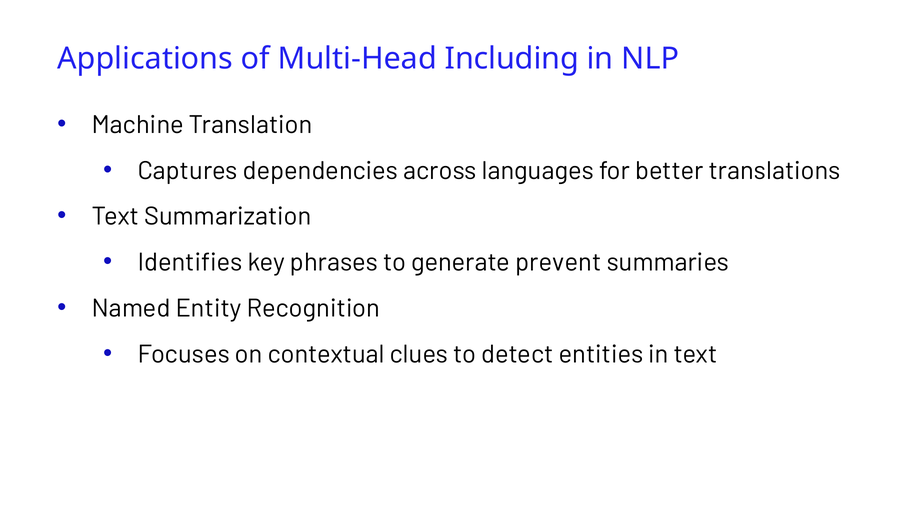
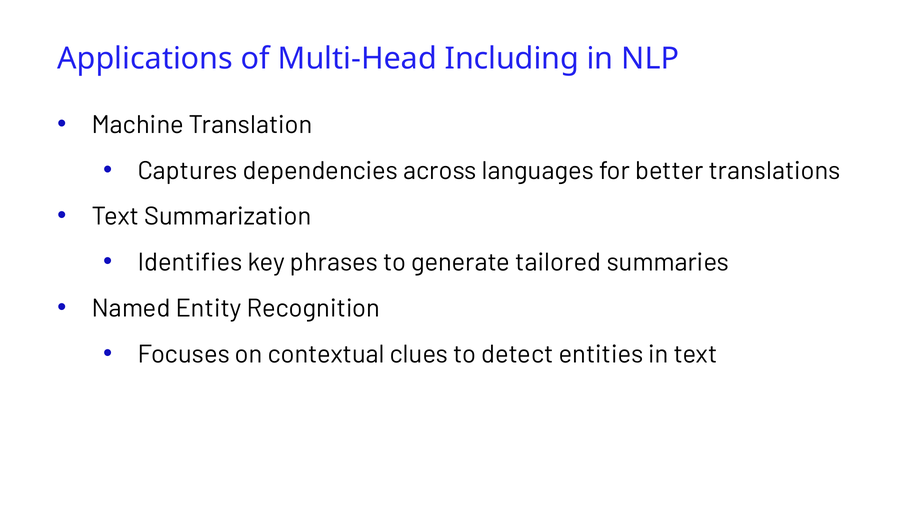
prevent: prevent -> tailored
